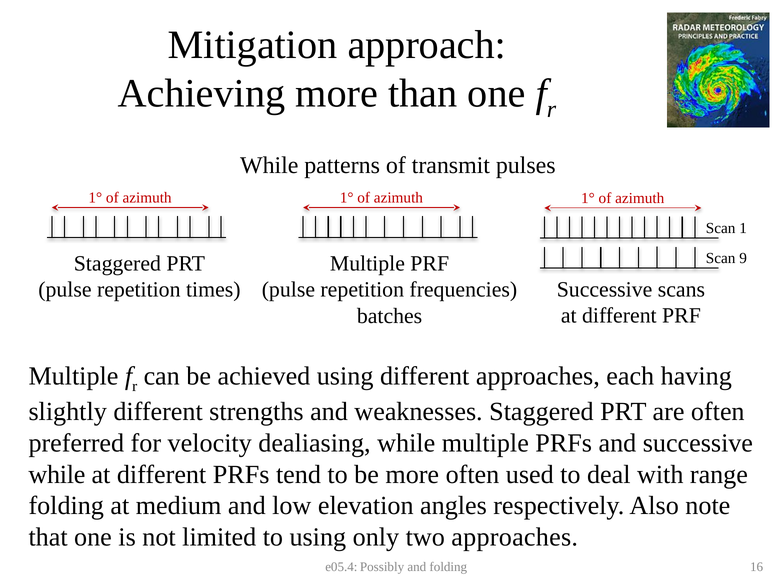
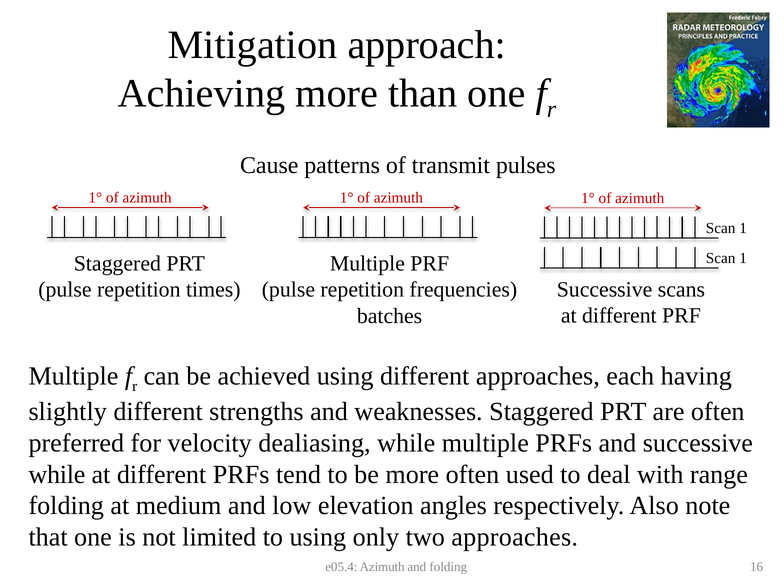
While at (269, 165): While -> Cause
9 at (743, 258): 9 -> 1
e05.4 Possibly: Possibly -> Azimuth
